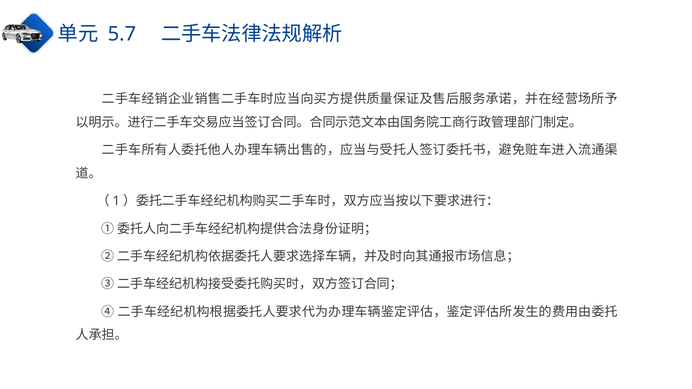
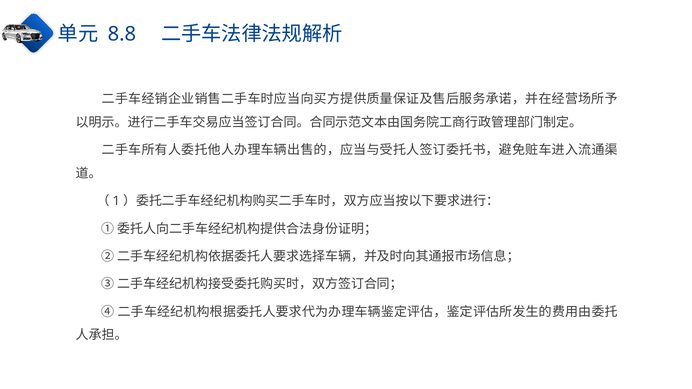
5.7: 5.7 -> 8.8
